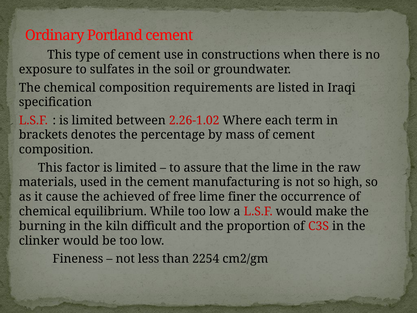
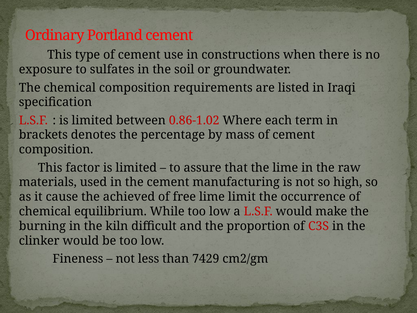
2.26-1.02: 2.26-1.02 -> 0.86-1.02
finer: finer -> limit
2254: 2254 -> 7429
